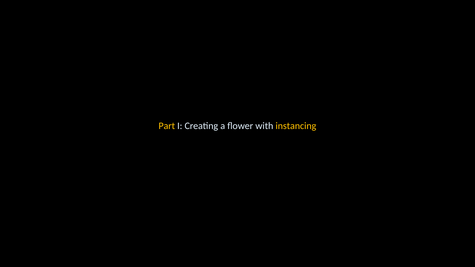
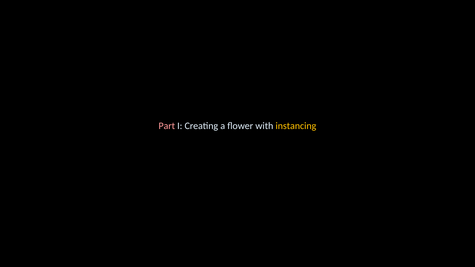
Part colour: yellow -> pink
